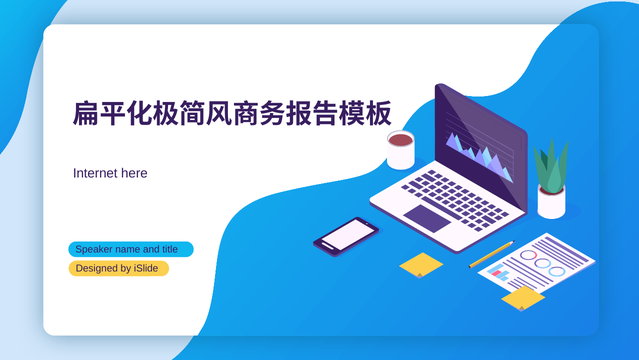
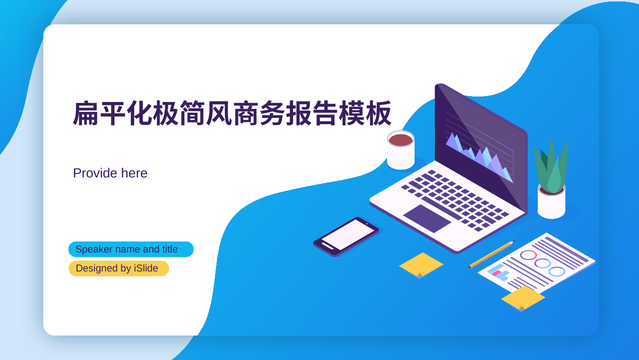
Internet: Internet -> Provide
